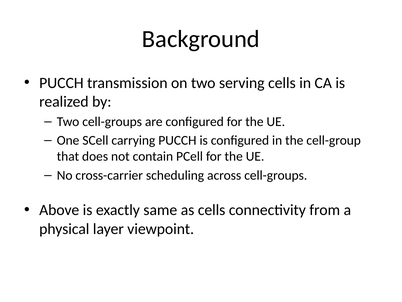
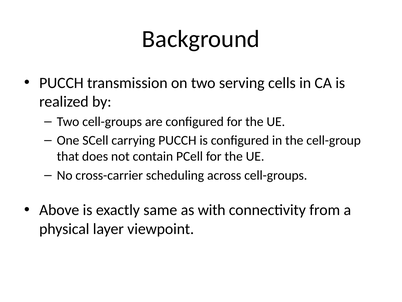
as cells: cells -> with
